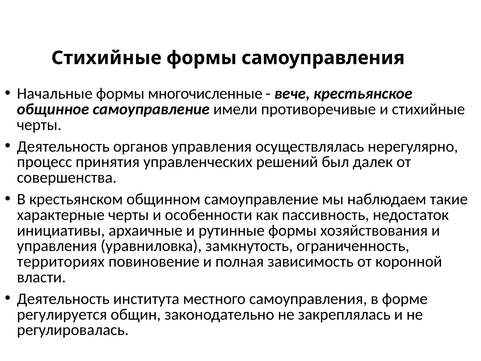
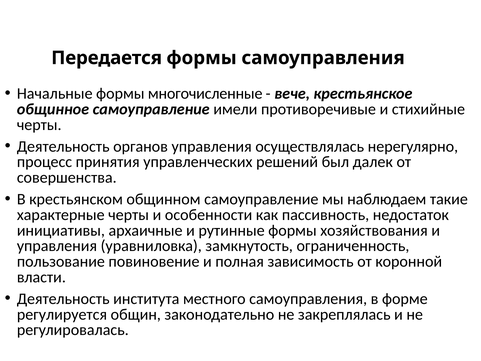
Стихийные at (106, 58): Стихийные -> Передается
территориях: территориях -> пользование
